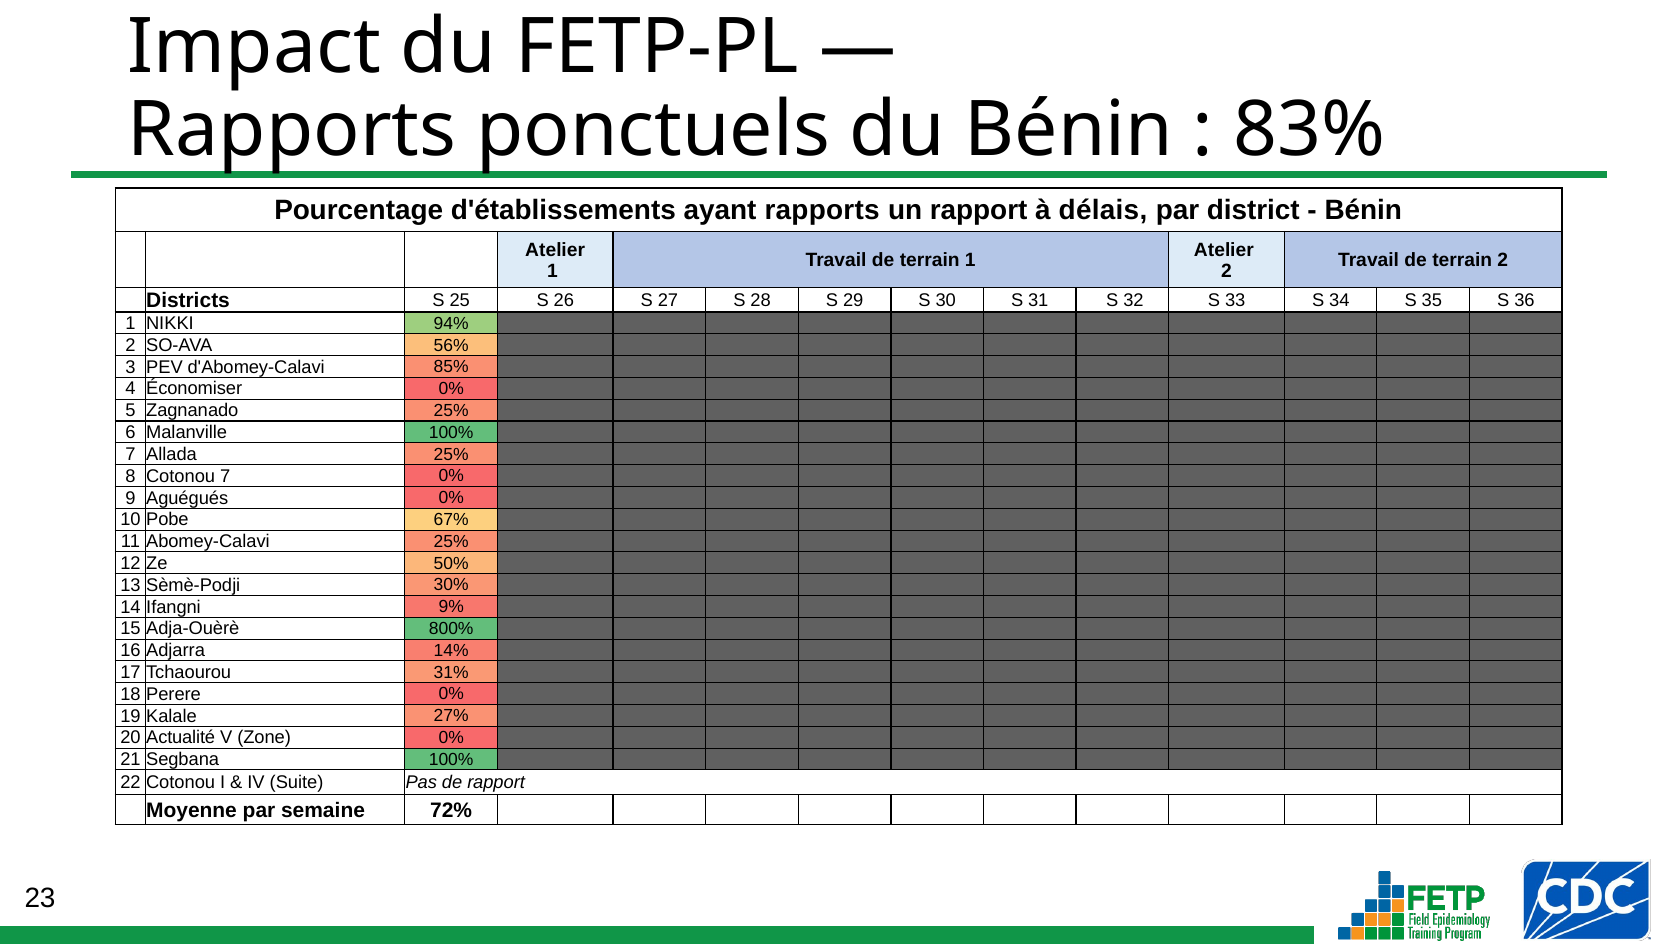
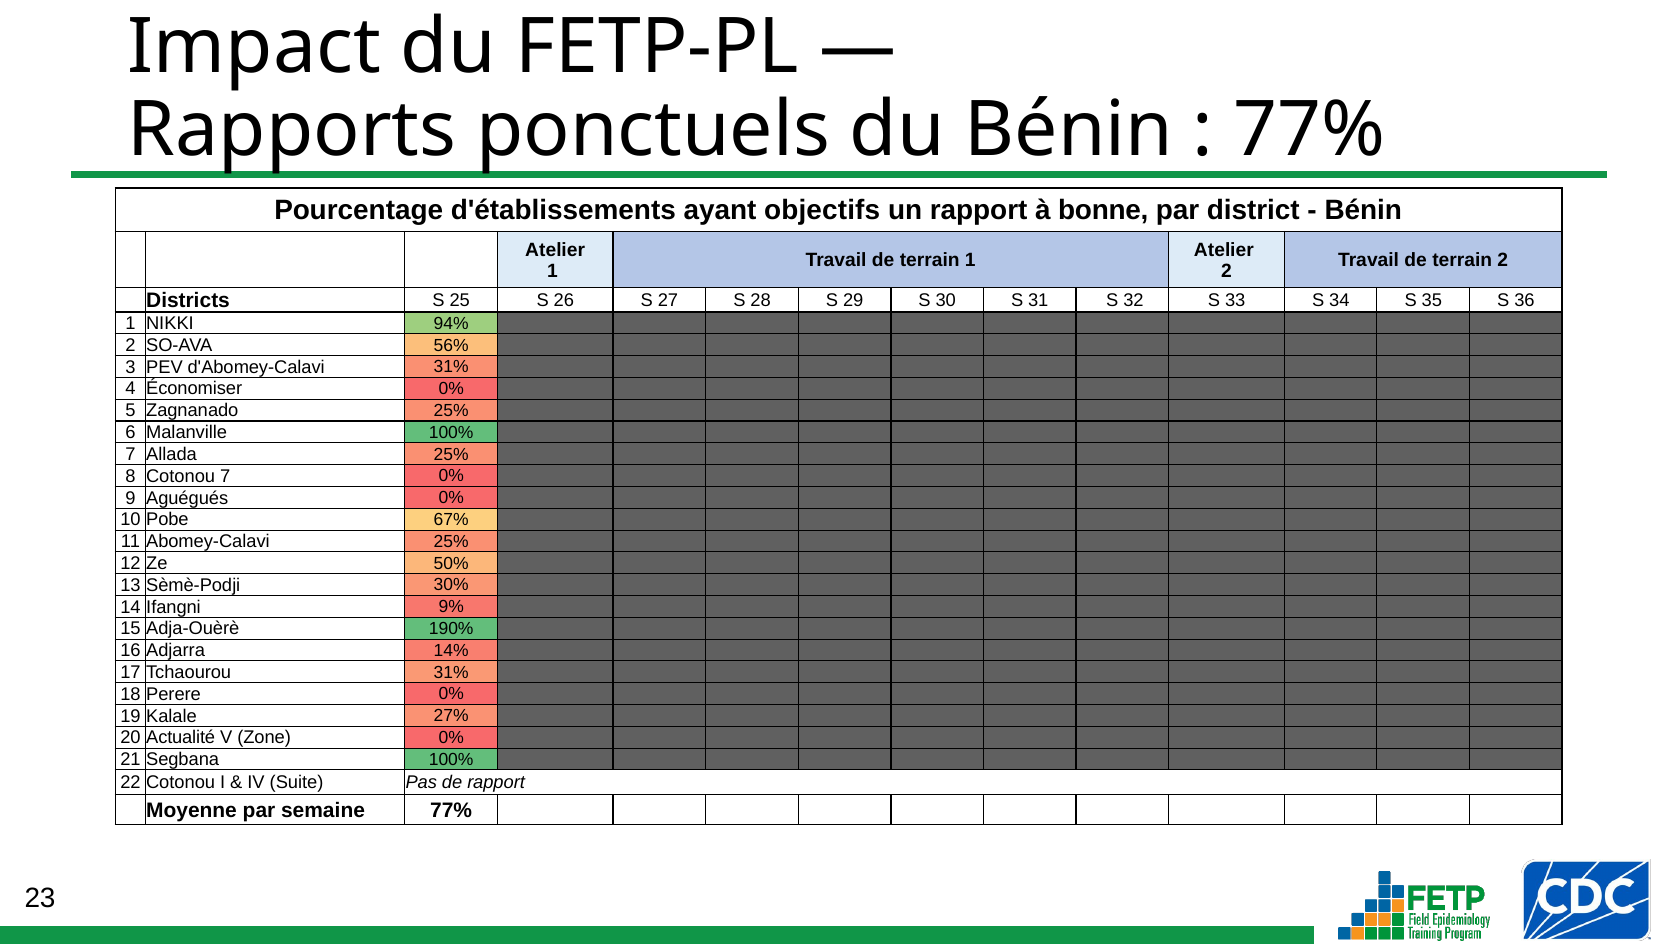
83% at (1309, 130): 83% -> 77%
ayant rapports: rapports -> objectifs
délais: délais -> bonne
d'Abomey-Calavi 85%: 85% -> 31%
800%: 800% -> 190%
semaine 72%: 72% -> 77%
